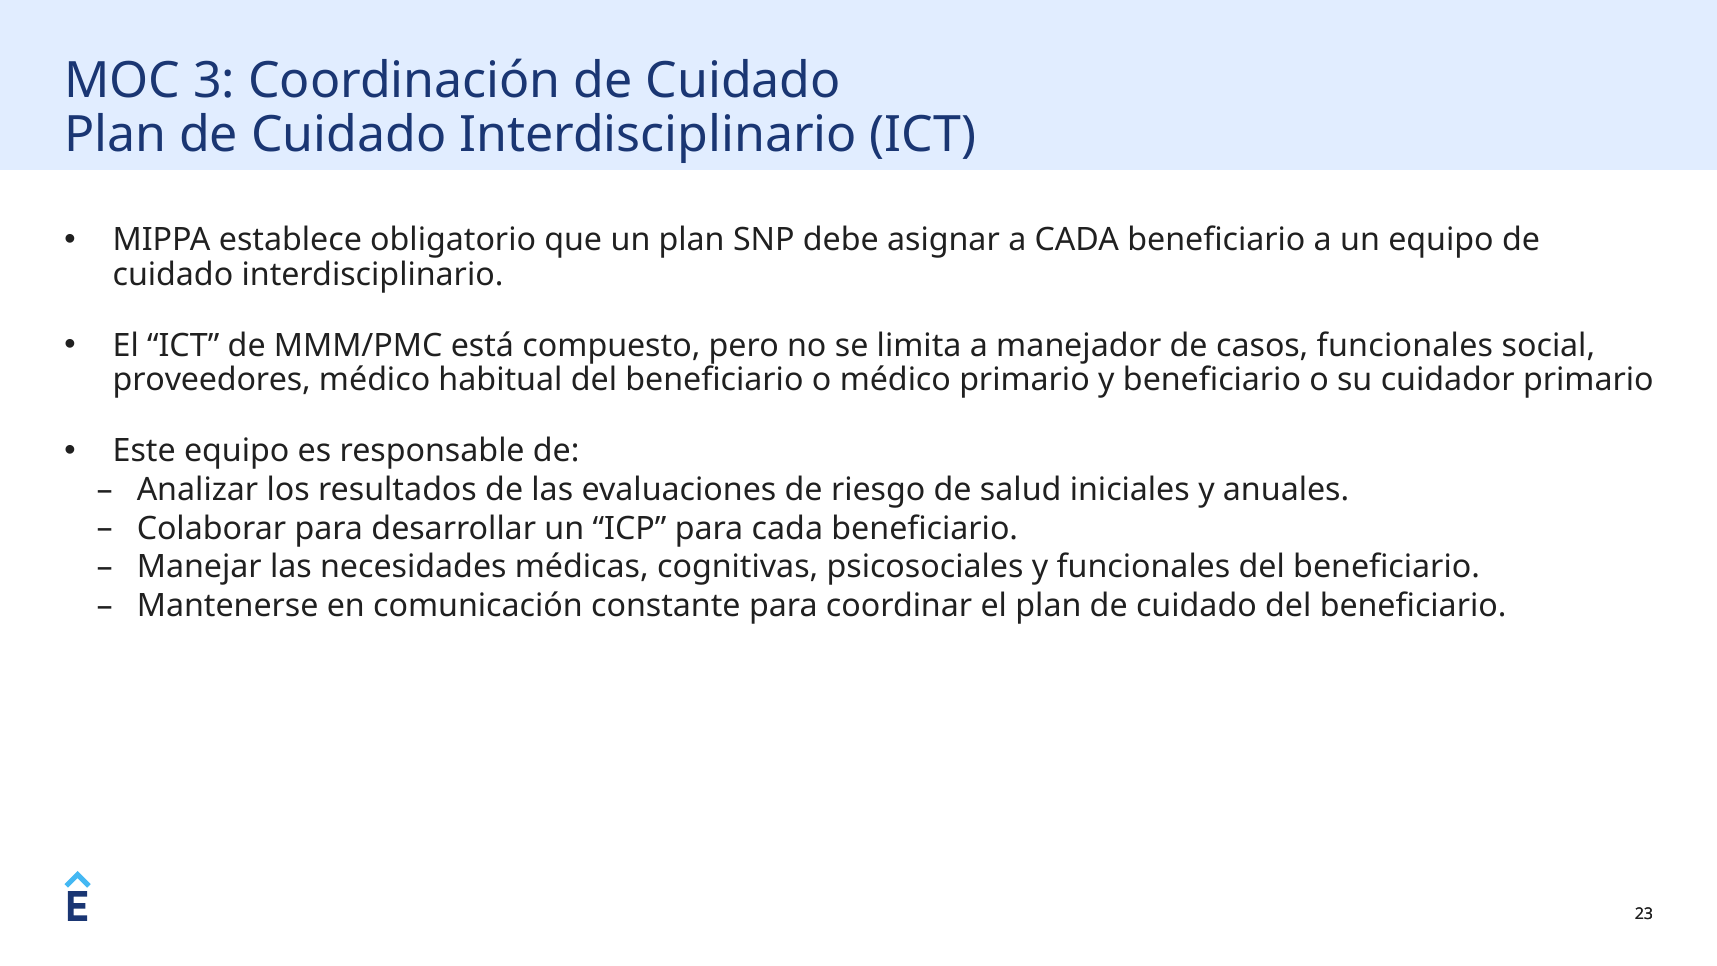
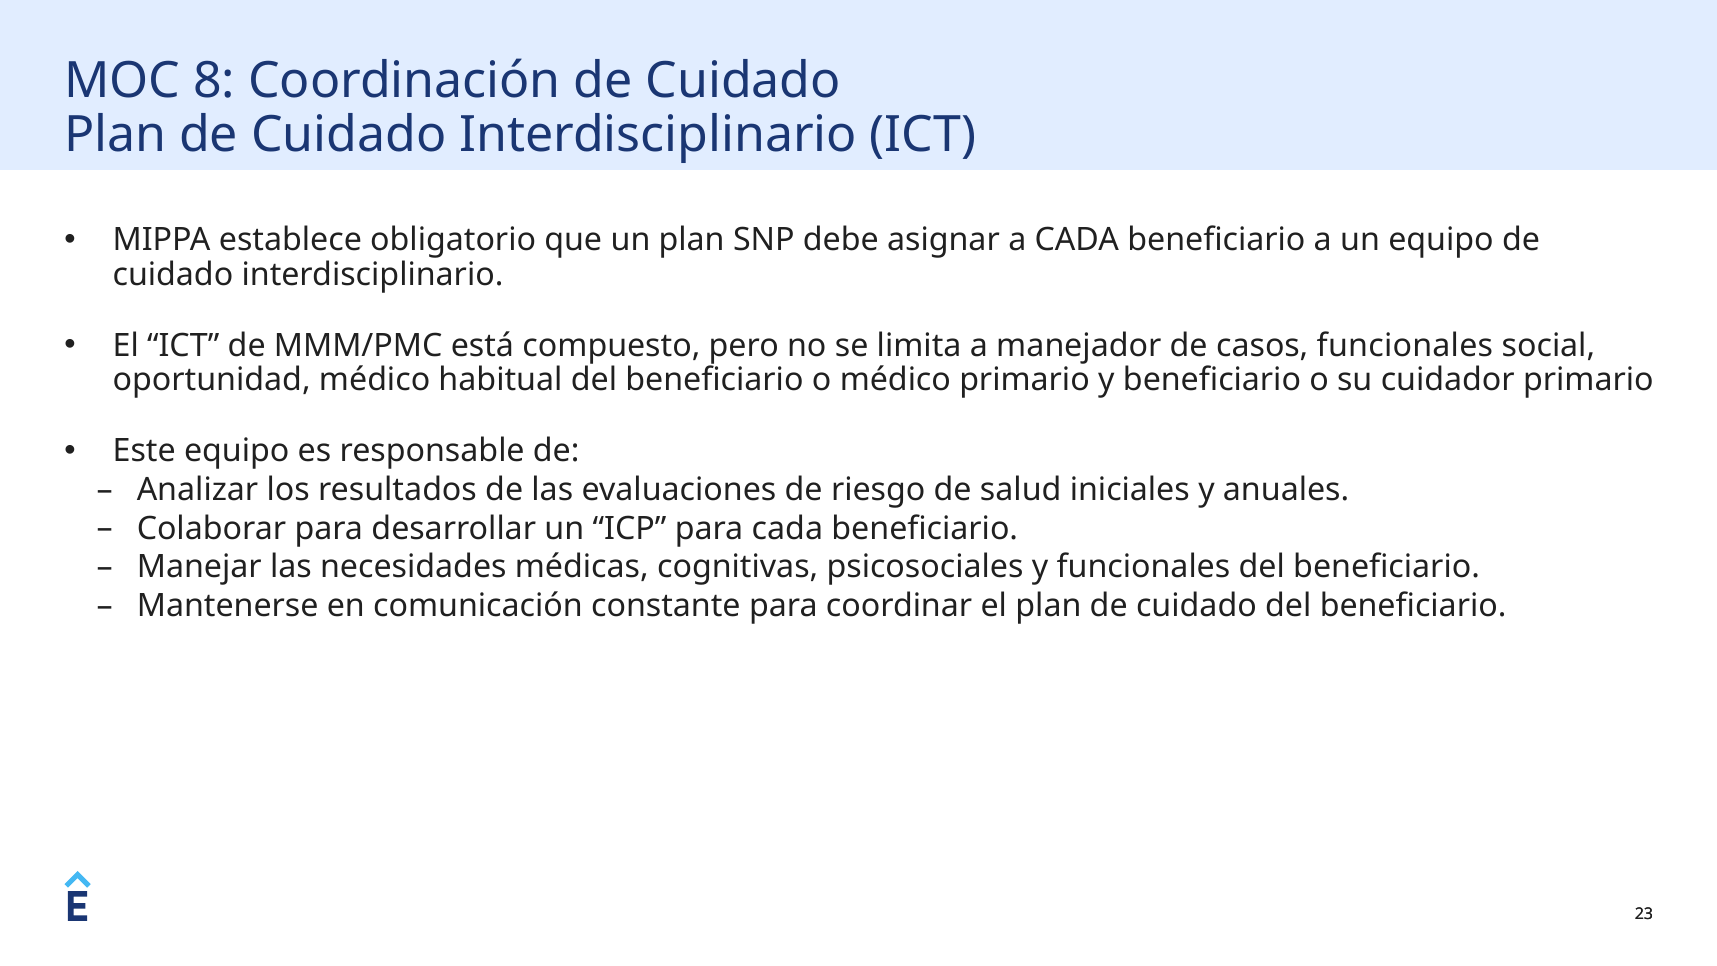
3: 3 -> 8
proveedores: proveedores -> oportunidad
